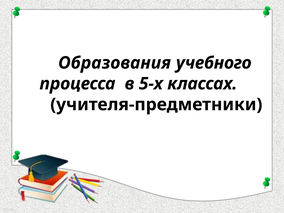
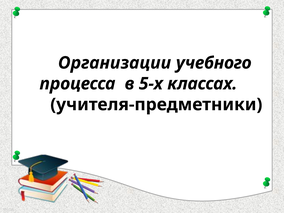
Образования: Образования -> Организации
